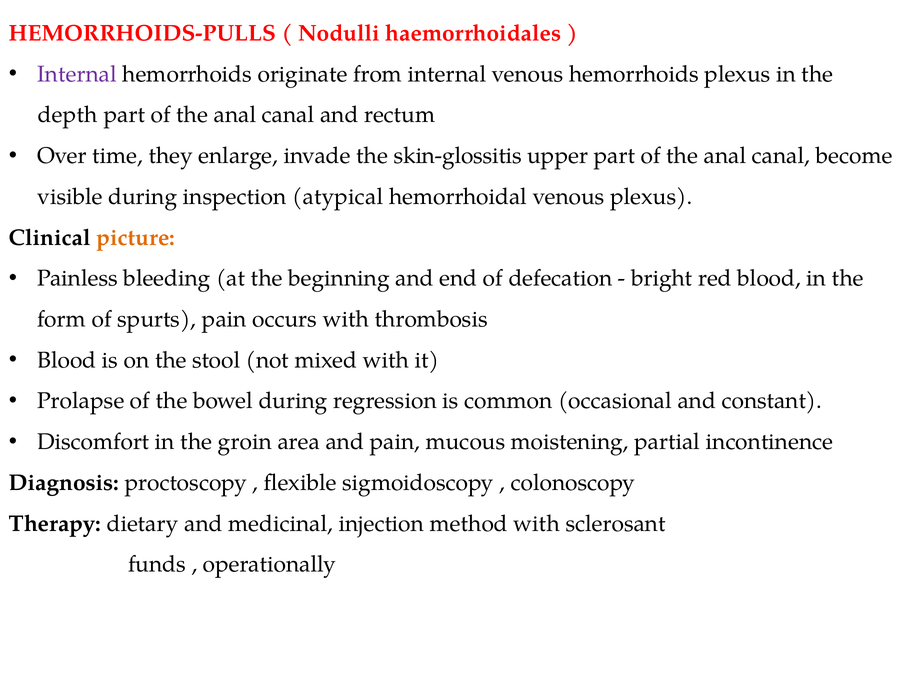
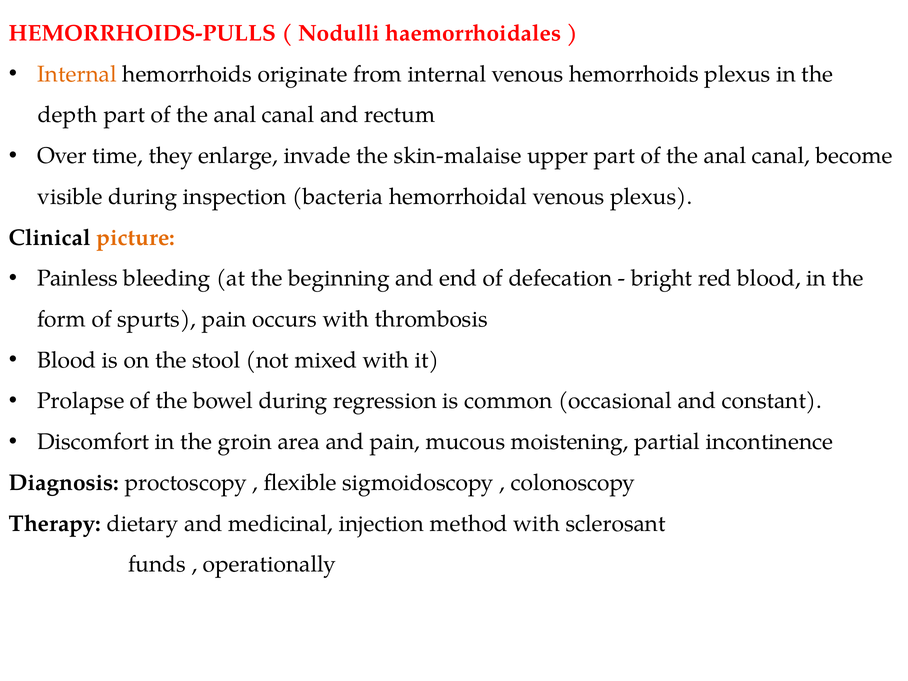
Internal at (77, 74) colour: purple -> orange
skin-glossitis: skin-glossitis -> skin-malaise
atypical: atypical -> bacteria
